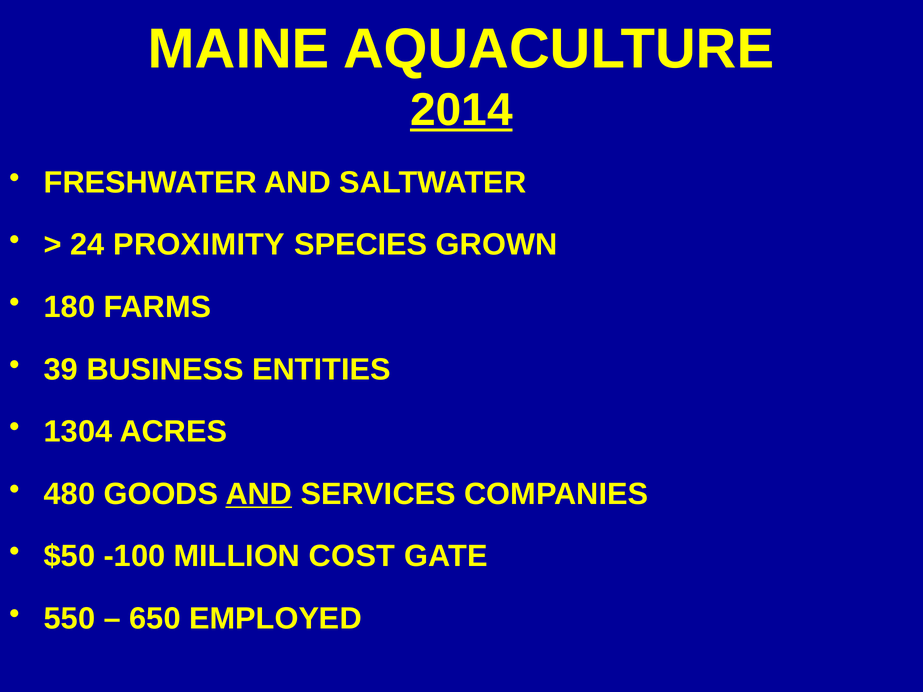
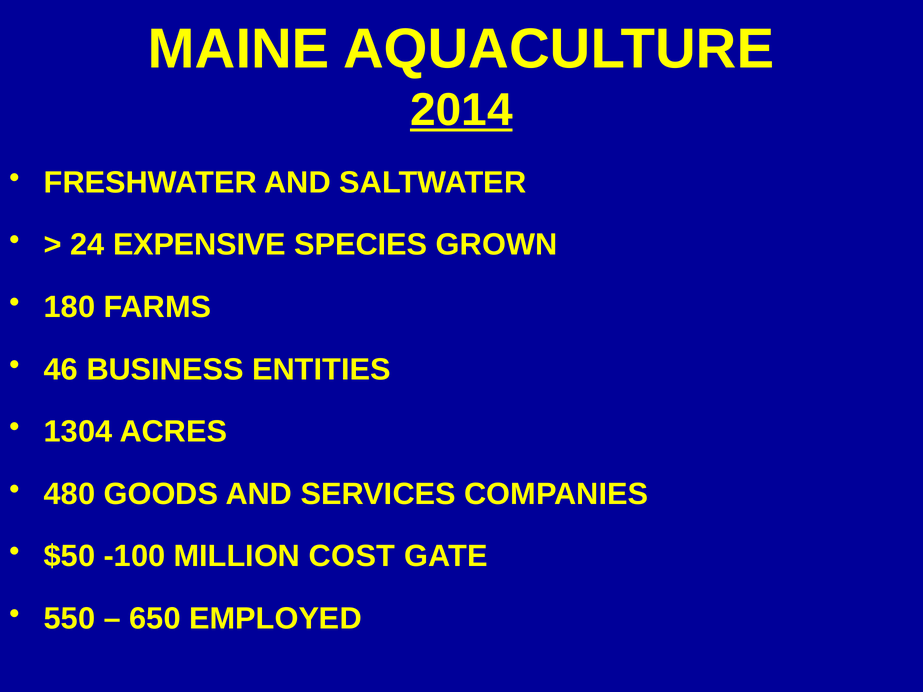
PROXIMITY: PROXIMITY -> EXPENSIVE
39: 39 -> 46
AND at (259, 494) underline: present -> none
